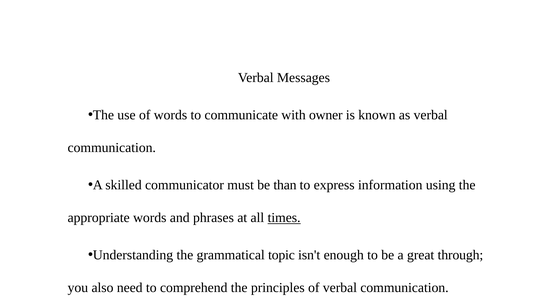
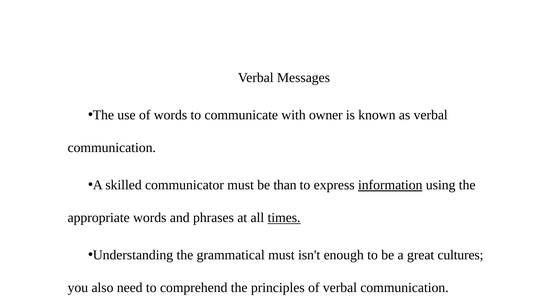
information underline: none -> present
grammatical topic: topic -> must
through: through -> cultures
